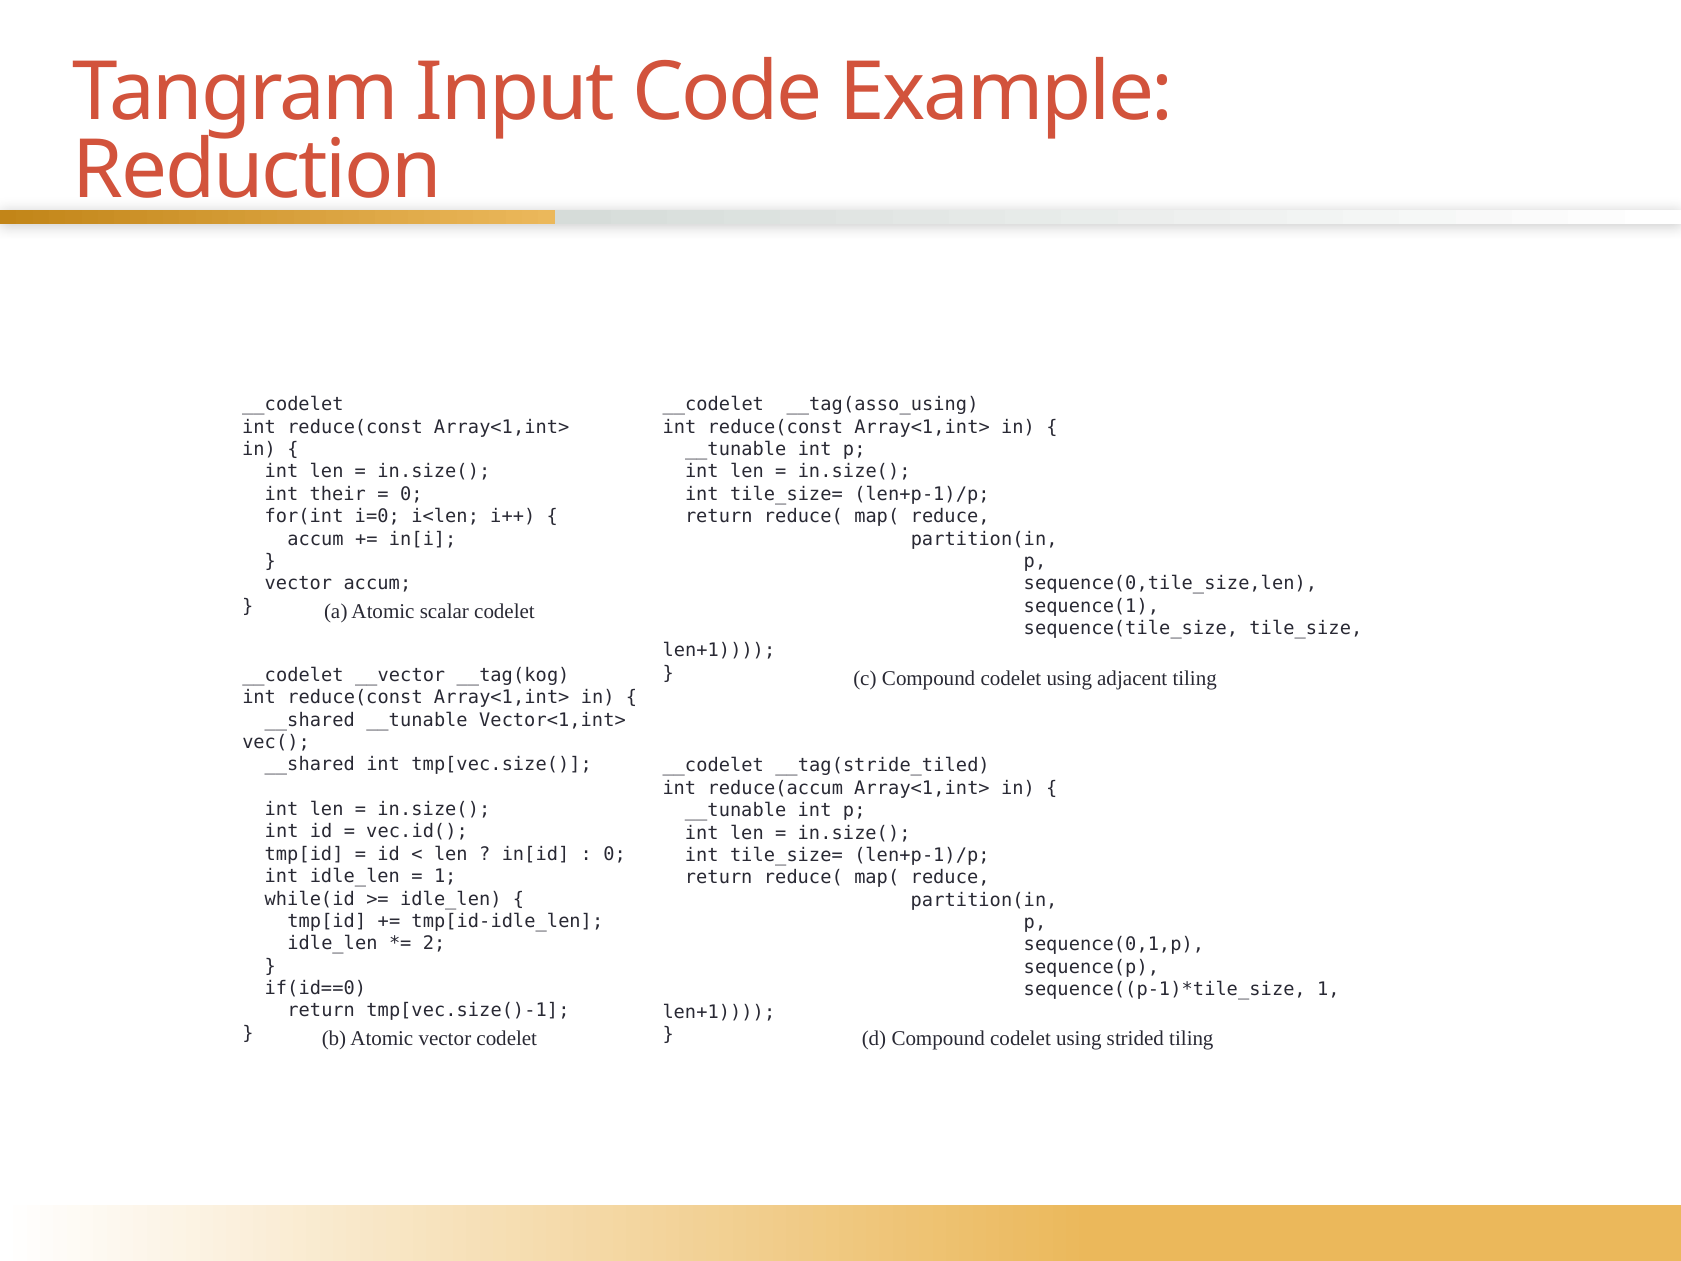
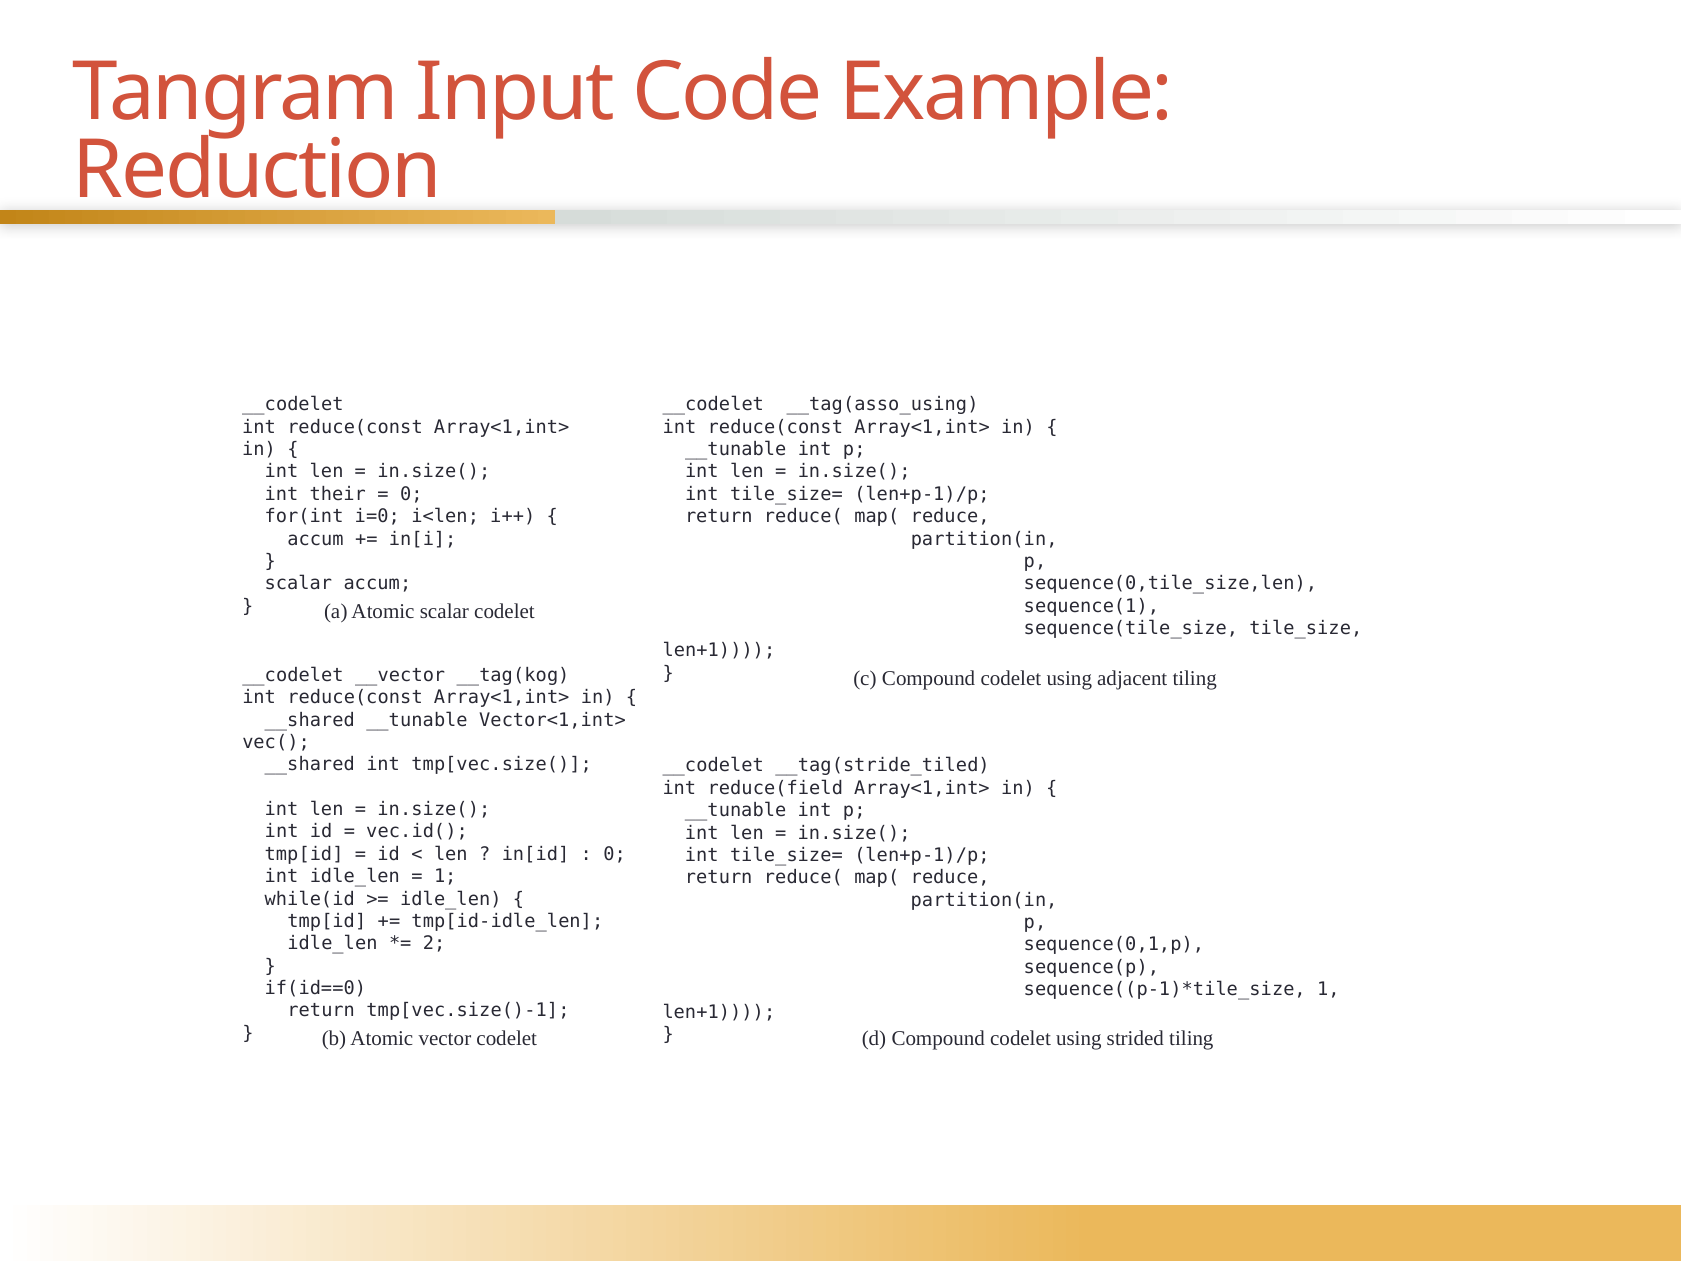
vector at (298, 584): vector -> scalar
reduce(accum: reduce(accum -> reduce(field
